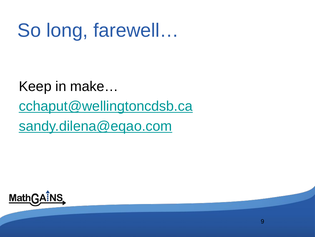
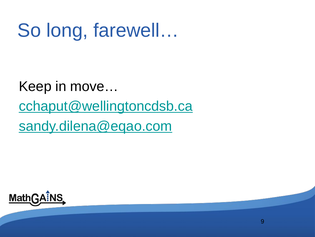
make…: make… -> move…
